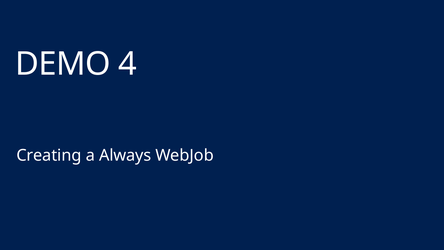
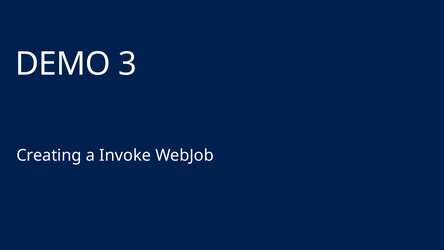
4: 4 -> 3
Always: Always -> Invoke
